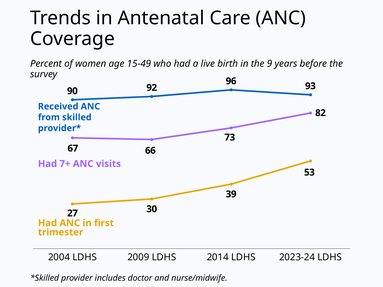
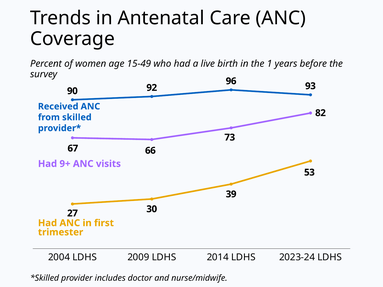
9: 9 -> 1
7+: 7+ -> 9+
